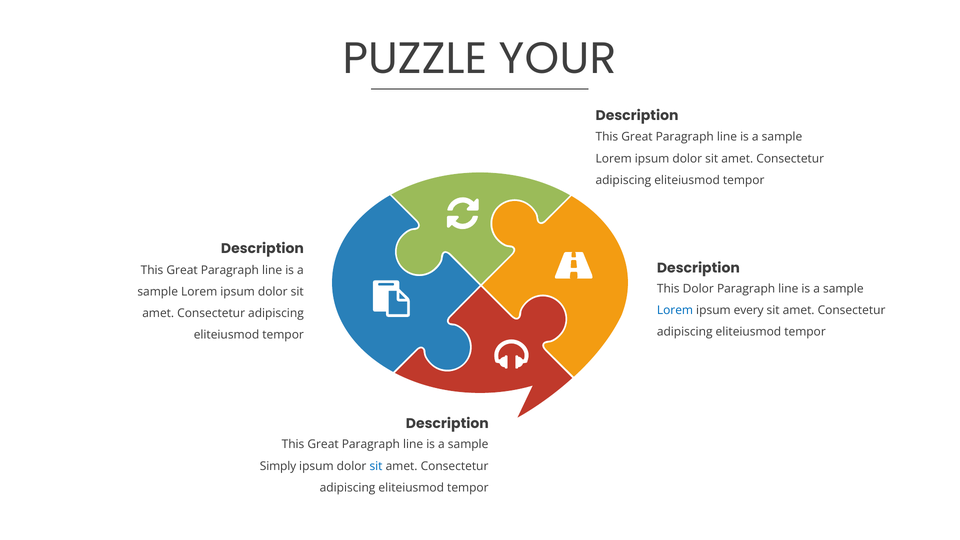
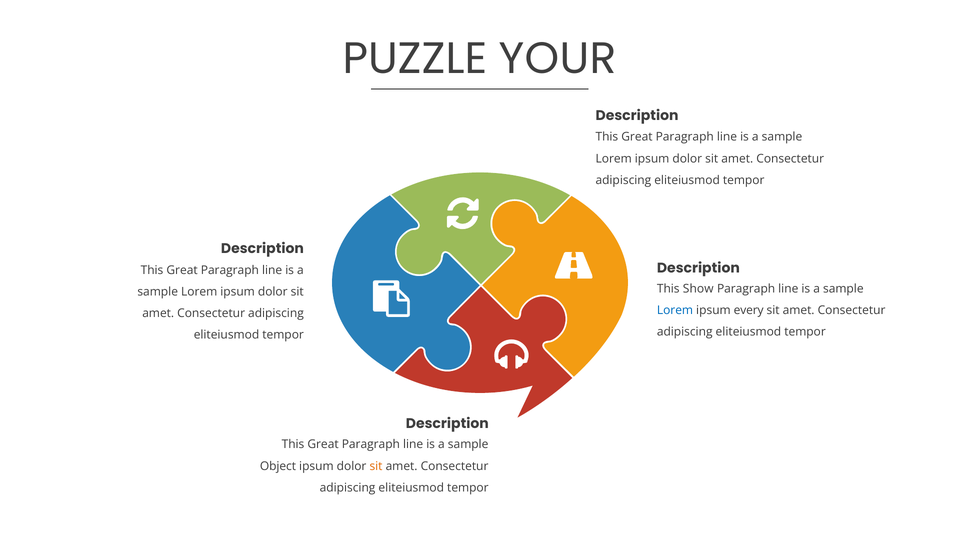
This Dolor: Dolor -> Show
Simply: Simply -> Object
sit at (376, 466) colour: blue -> orange
